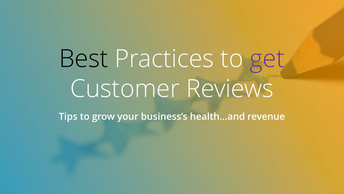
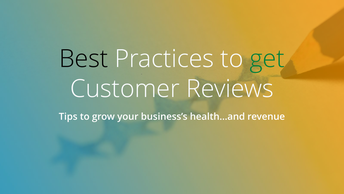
get colour: purple -> green
